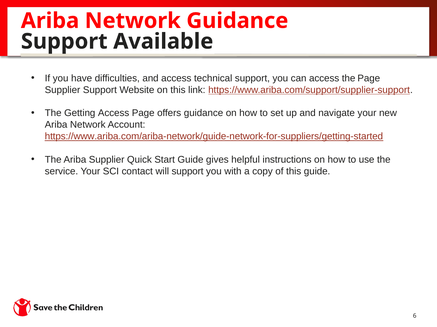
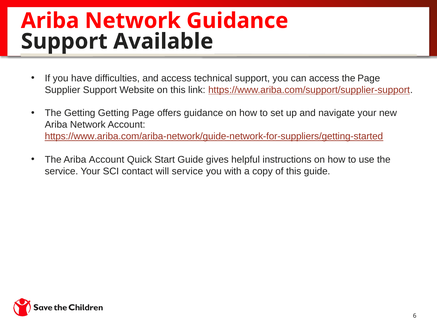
Getting Access: Access -> Getting
Ariba Supplier: Supplier -> Account
will support: support -> service
